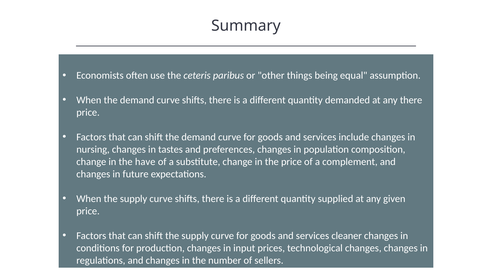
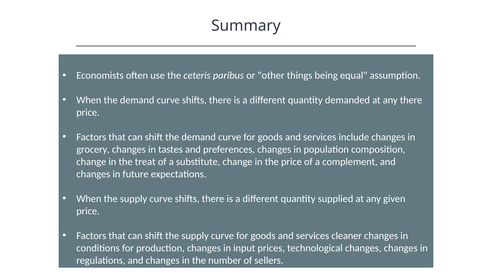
nursing: nursing -> grocery
have: have -> treat
